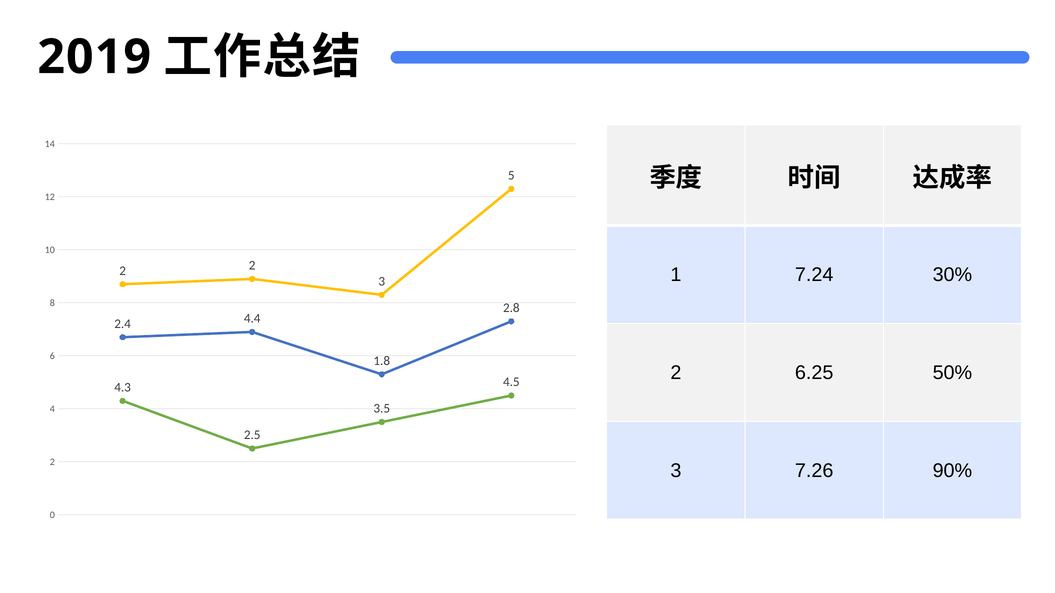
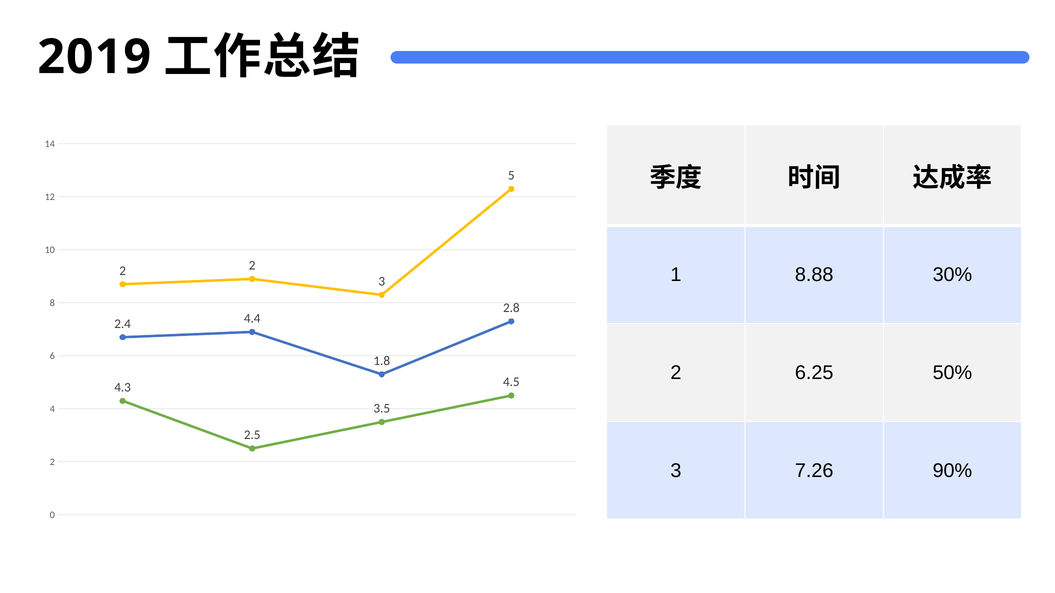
7.24: 7.24 -> 8.88
